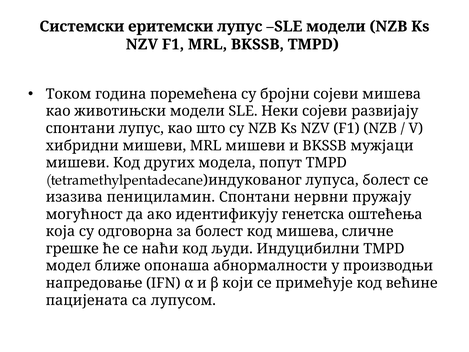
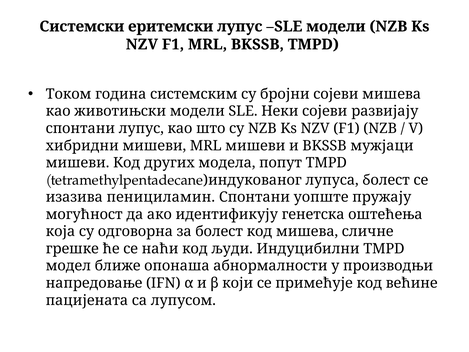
поремећена: поремећена -> системским
нервни: нервни -> уопште
